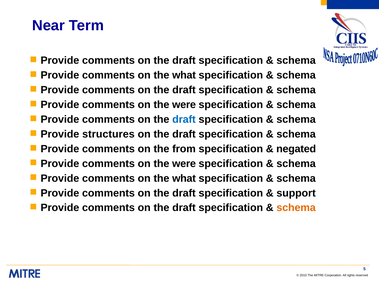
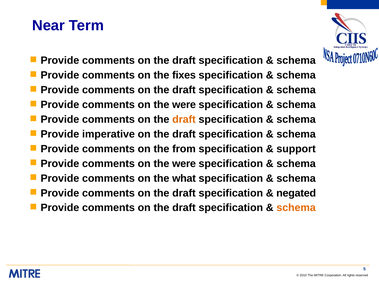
what at (184, 75): what -> fixes
draft at (184, 120) colour: blue -> orange
structures: structures -> imperative
negated: negated -> support
support: support -> negated
